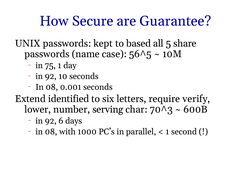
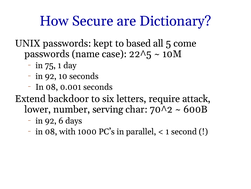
Guarantee: Guarantee -> Dictionary
share: share -> come
56^5: 56^5 -> 22^5
identified: identified -> backdoor
verify: verify -> attack
70^3: 70^3 -> 70^2
